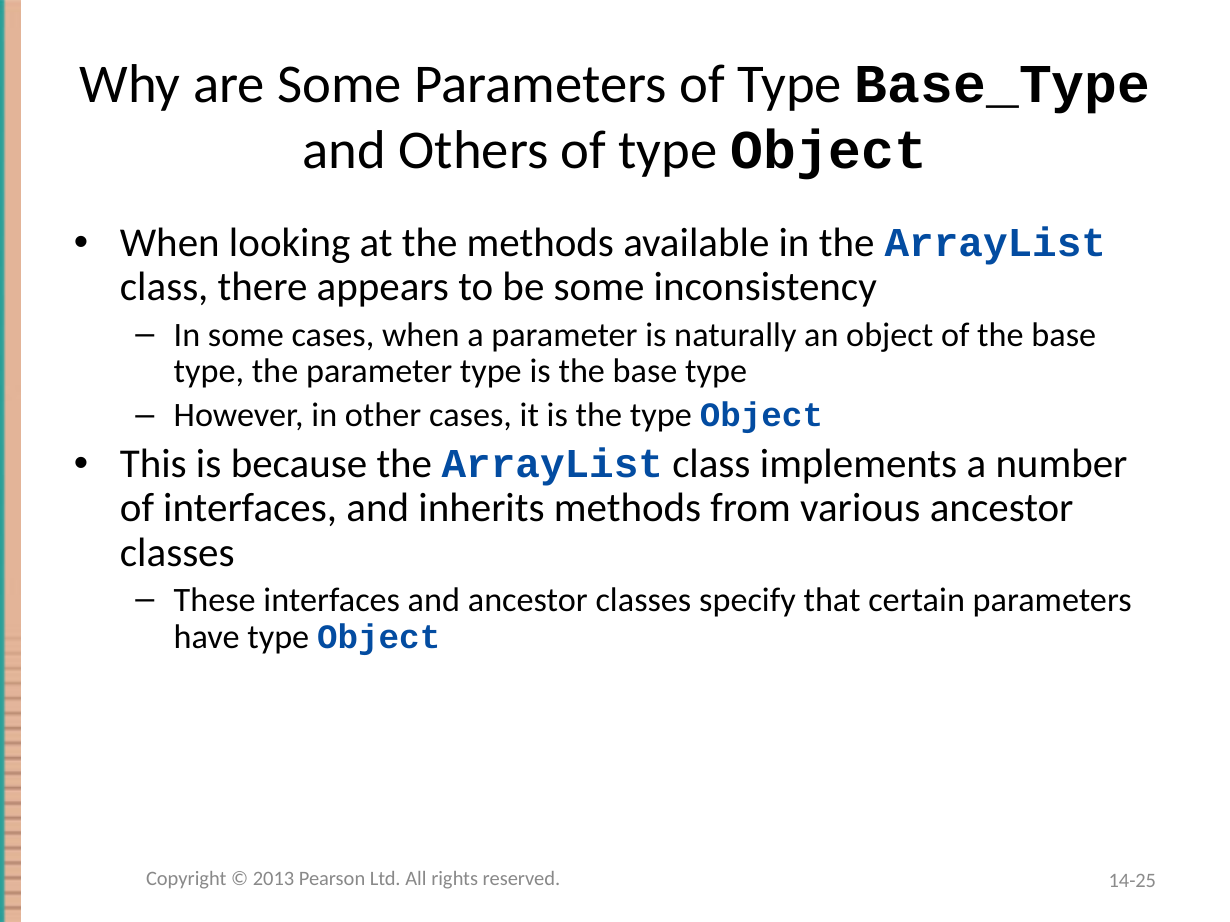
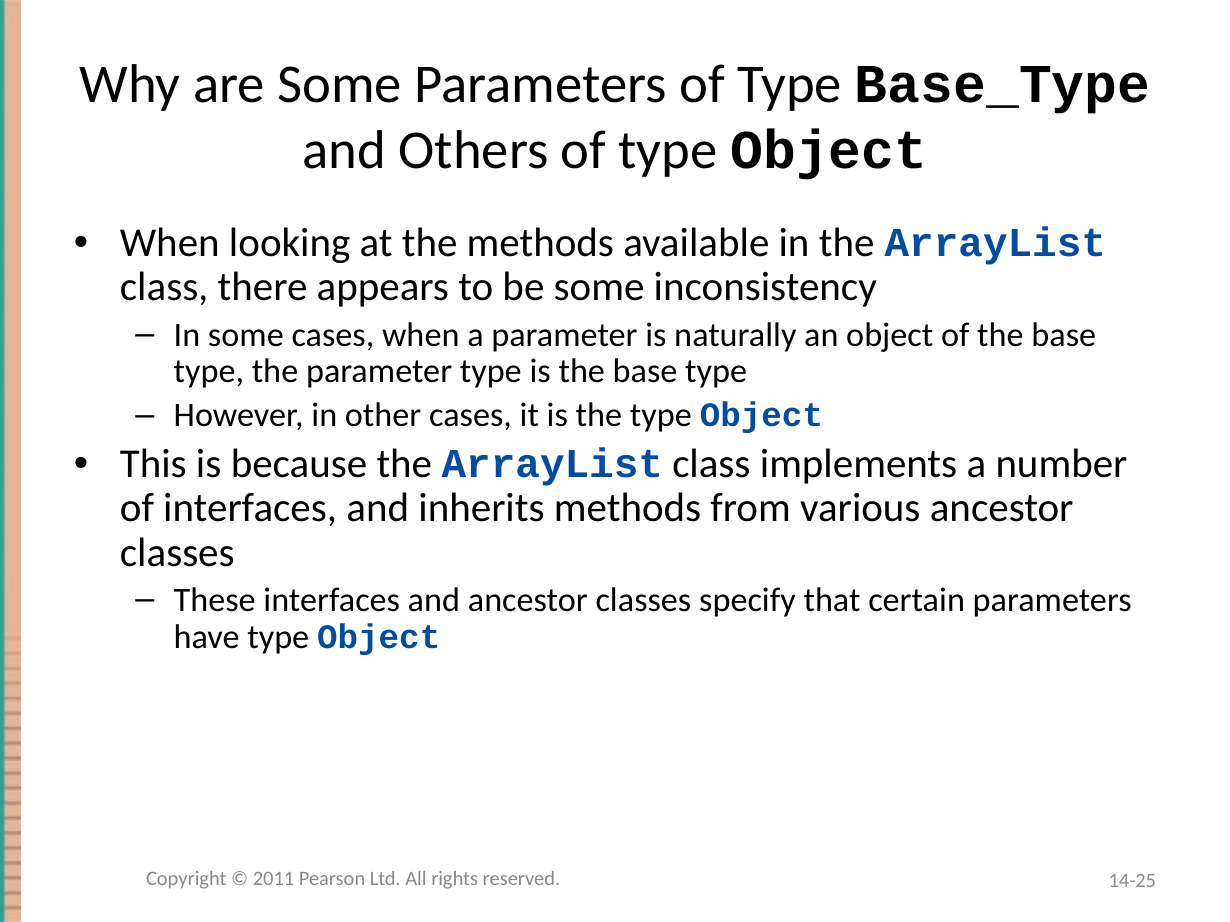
2013: 2013 -> 2011
